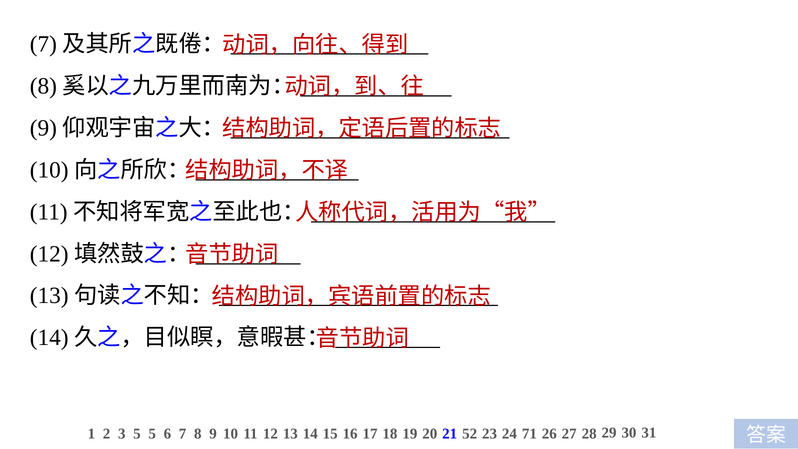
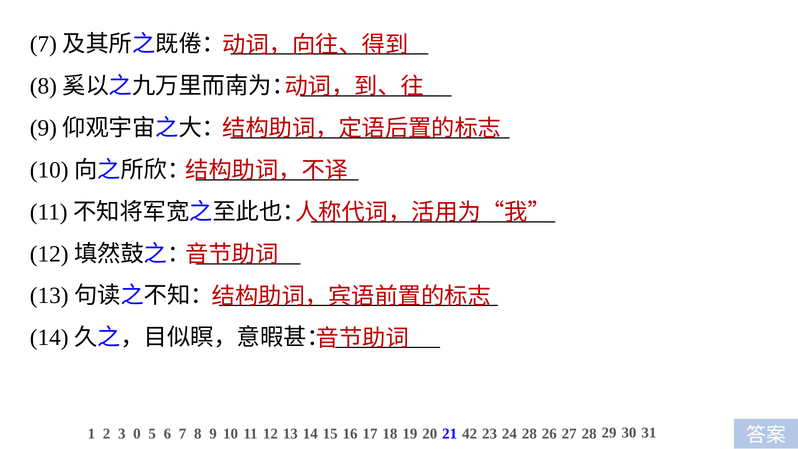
3 5: 5 -> 0
52: 52 -> 42
24 71: 71 -> 28
